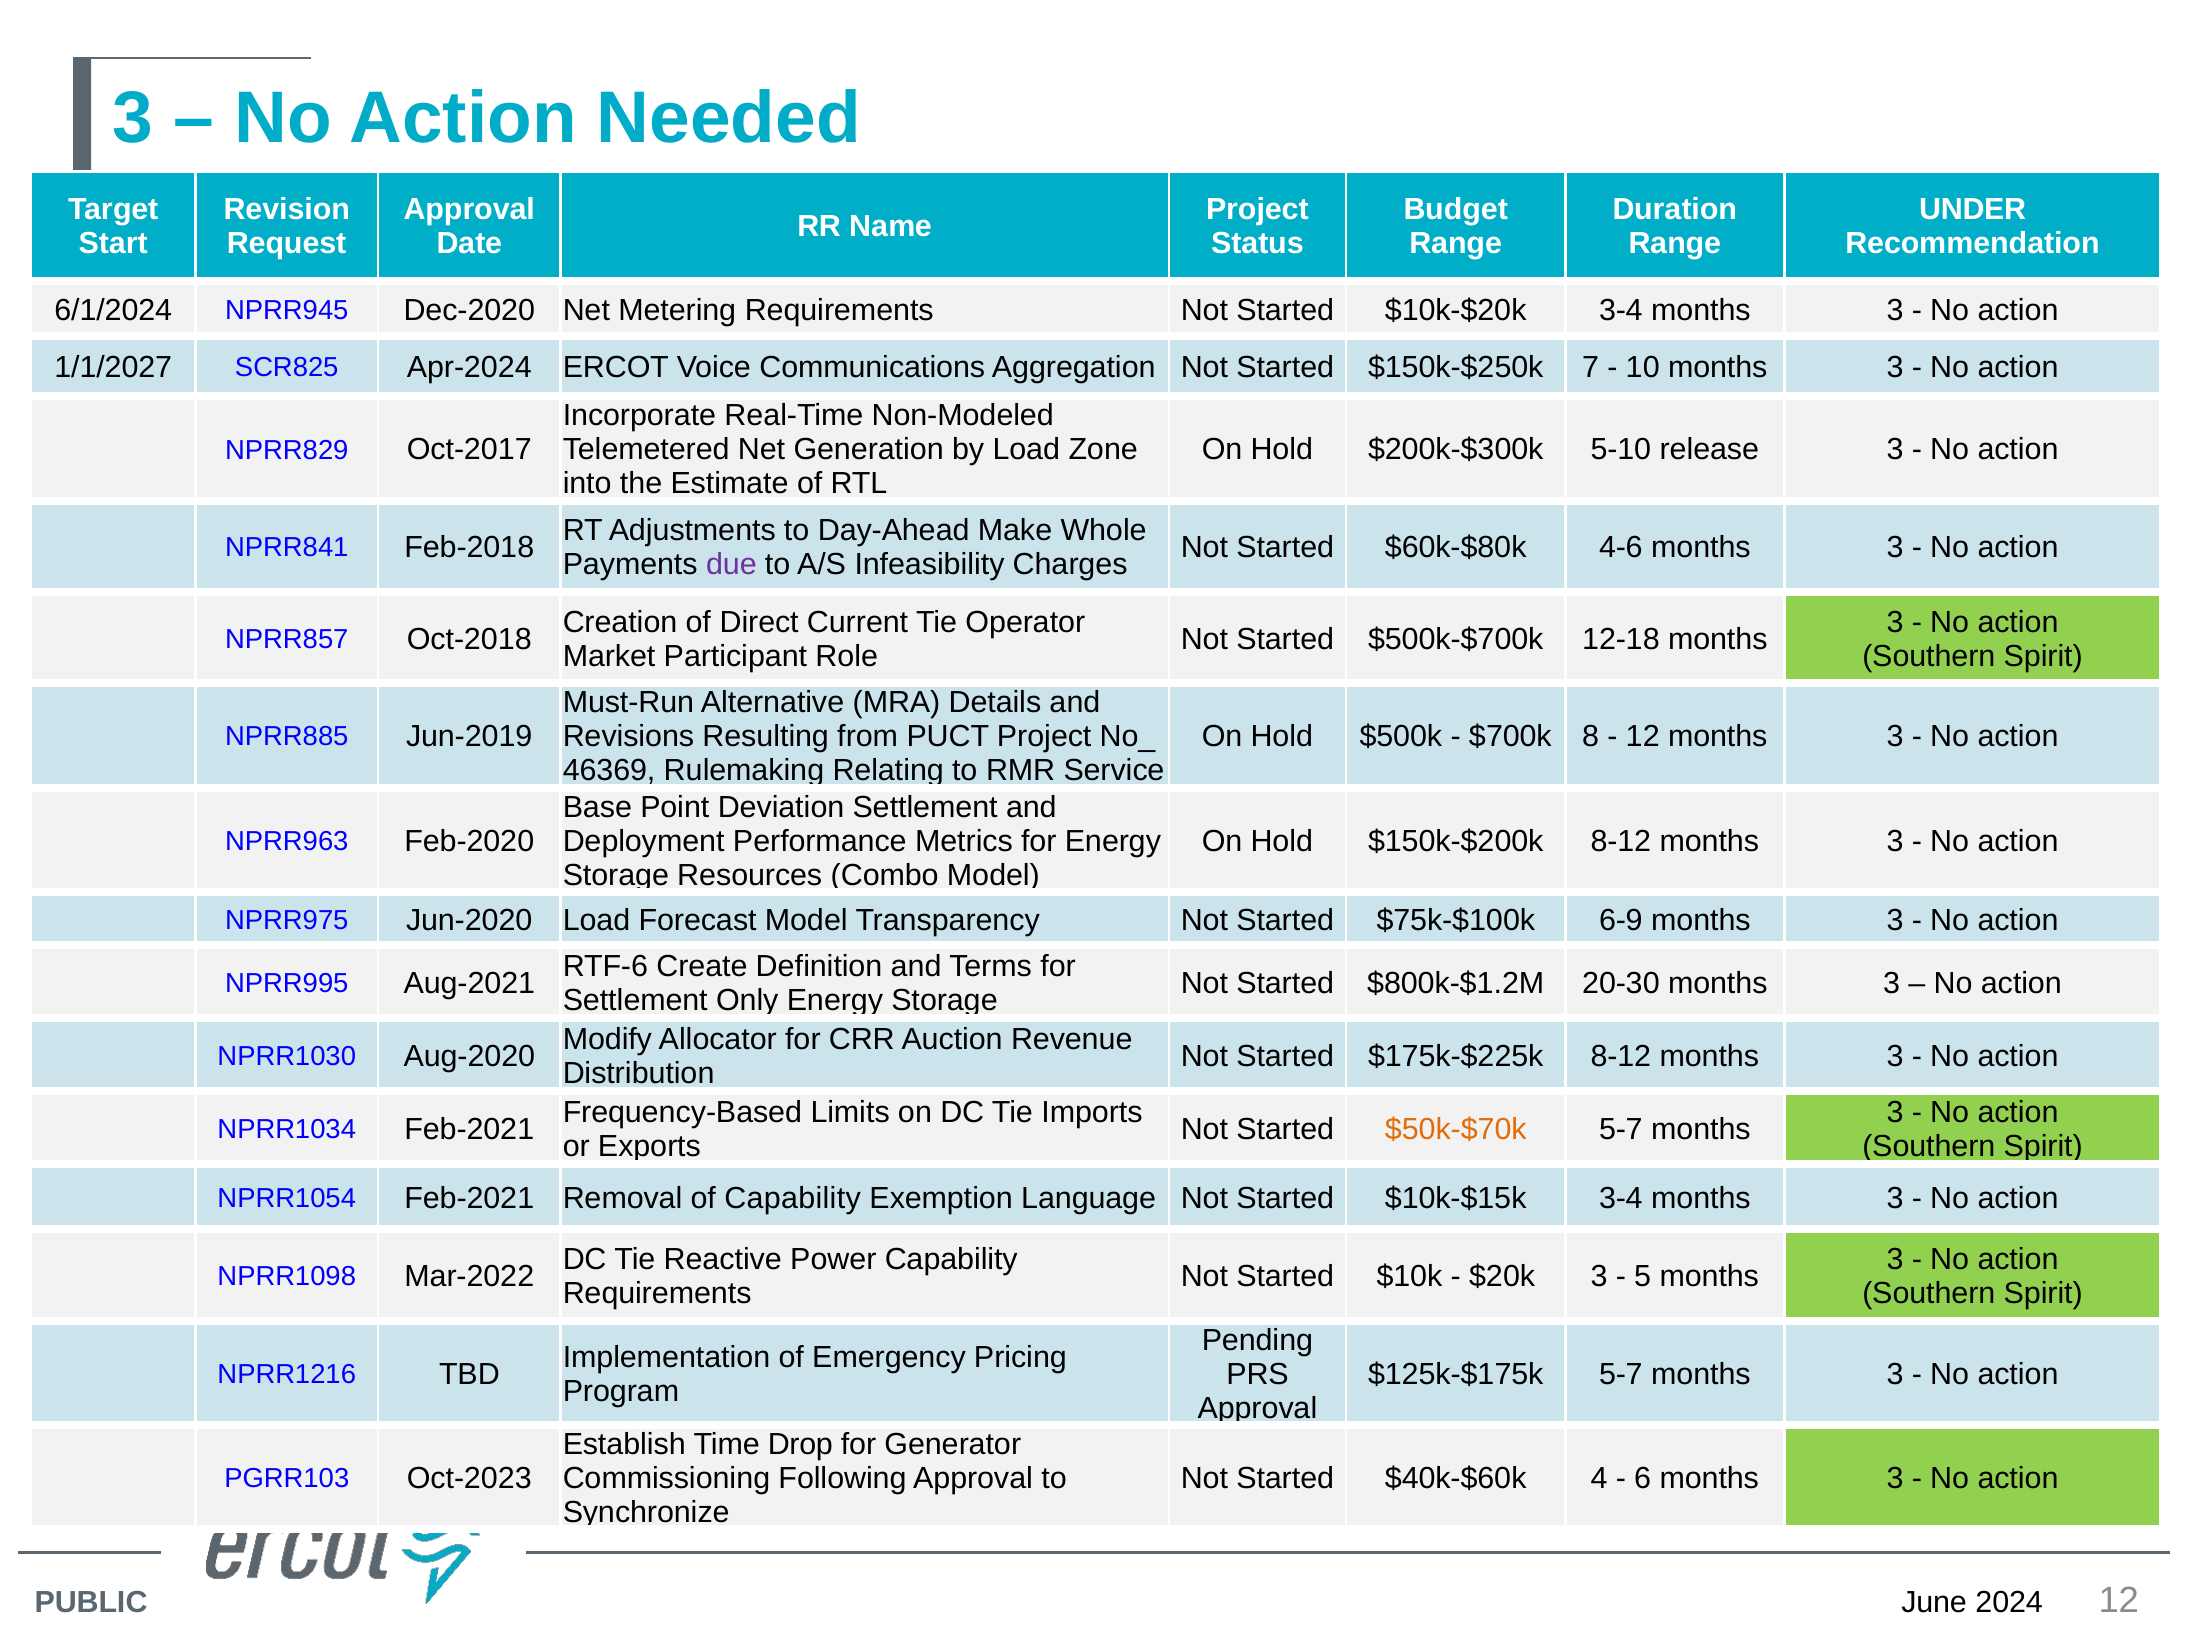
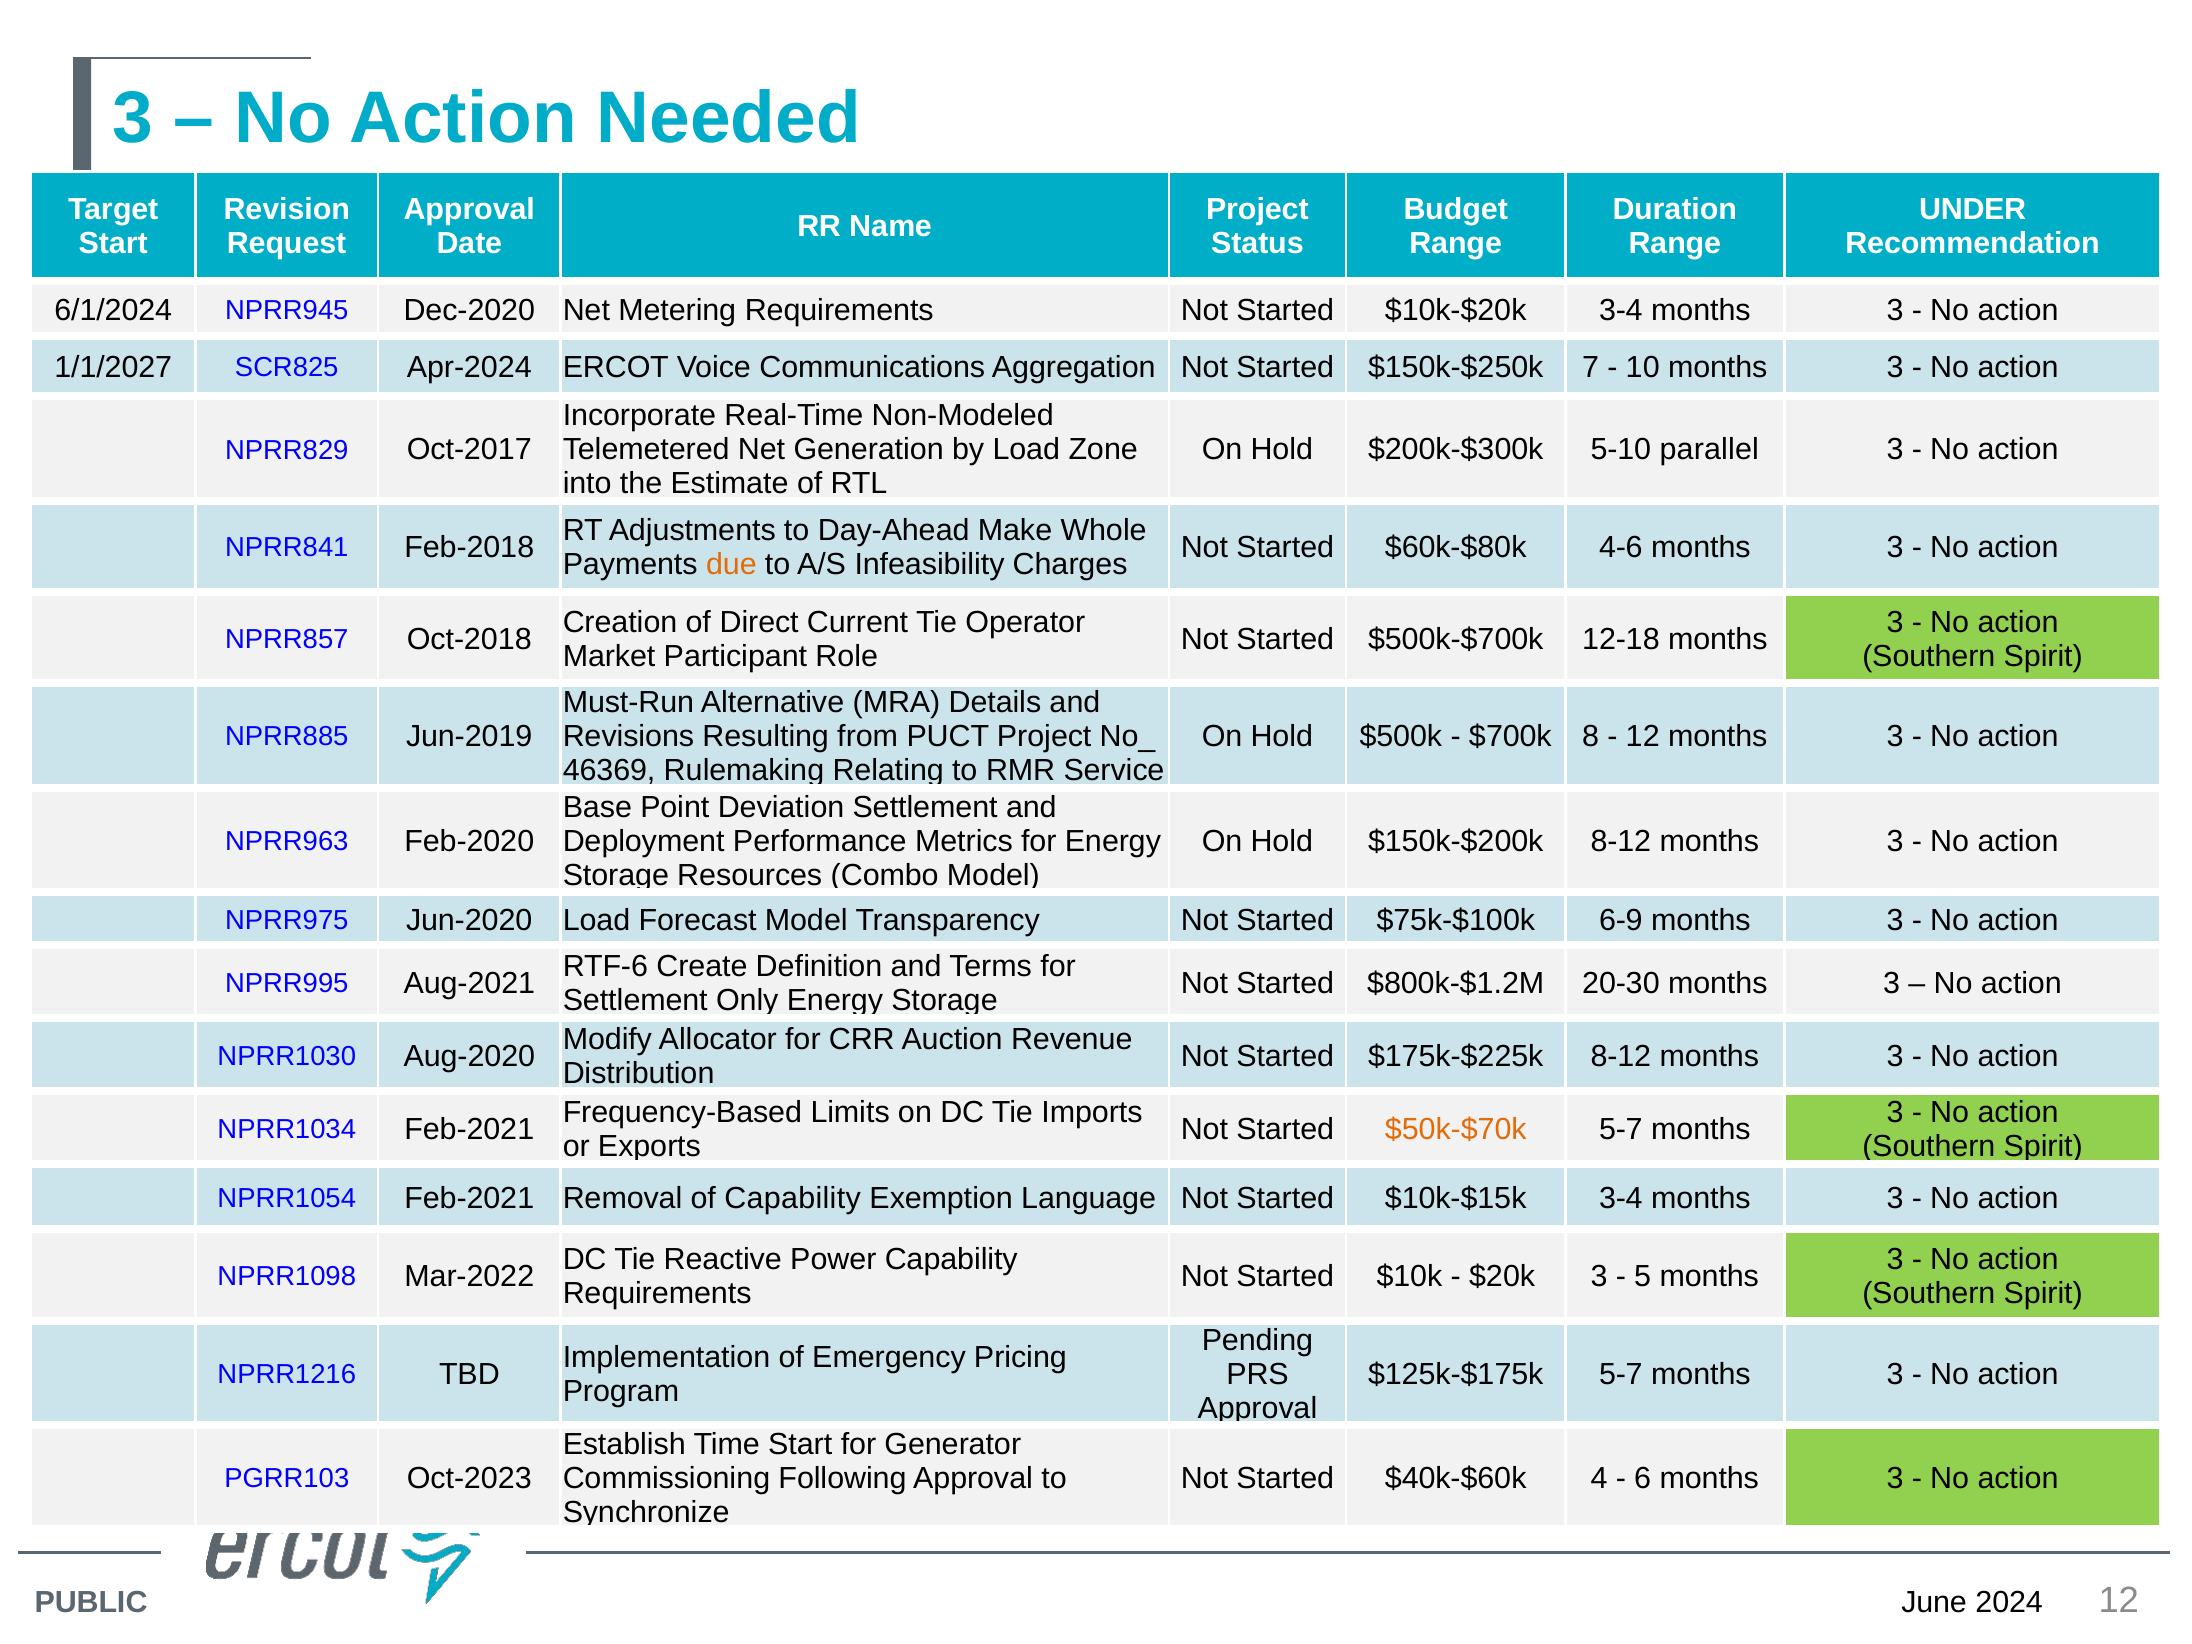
release: release -> parallel
due colour: purple -> orange
Time Drop: Drop -> Start
